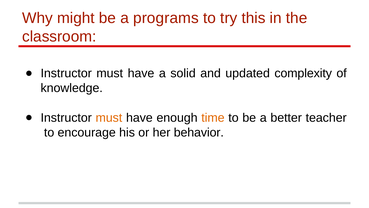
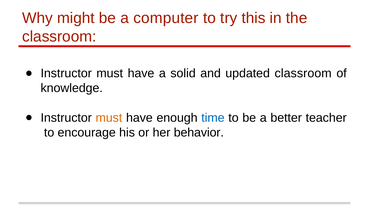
programs: programs -> computer
updated complexity: complexity -> classroom
time colour: orange -> blue
